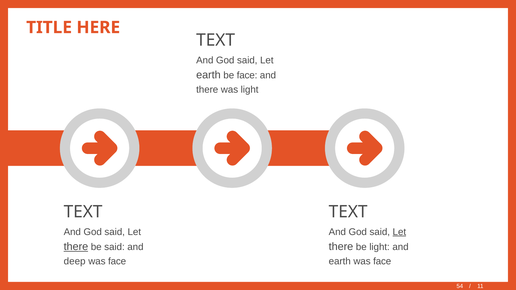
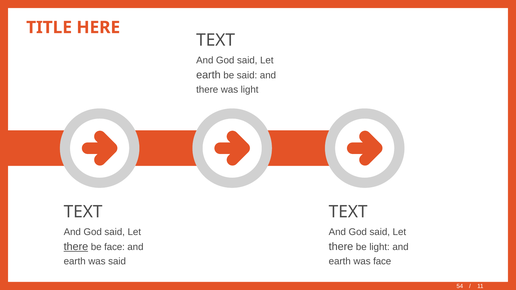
be face: face -> said
Let at (399, 232) underline: present -> none
be said: said -> face
deep at (75, 261): deep -> earth
face at (117, 261): face -> said
